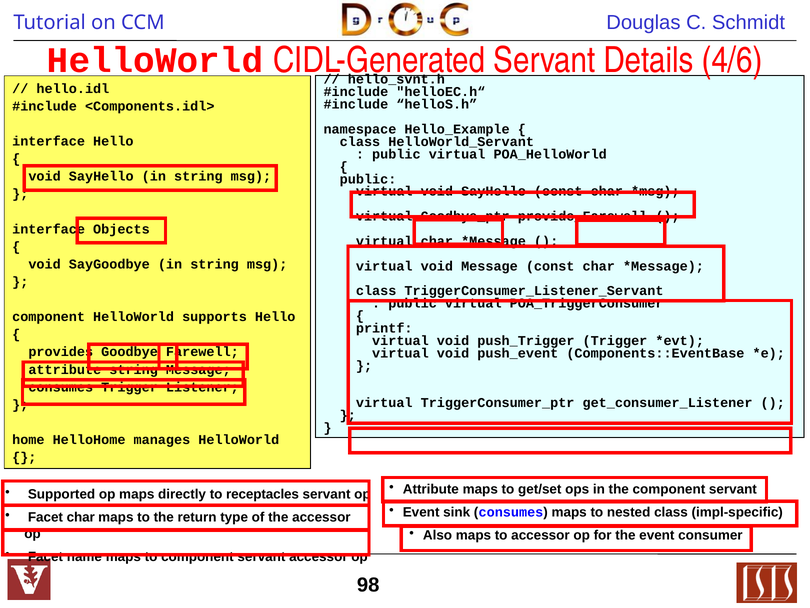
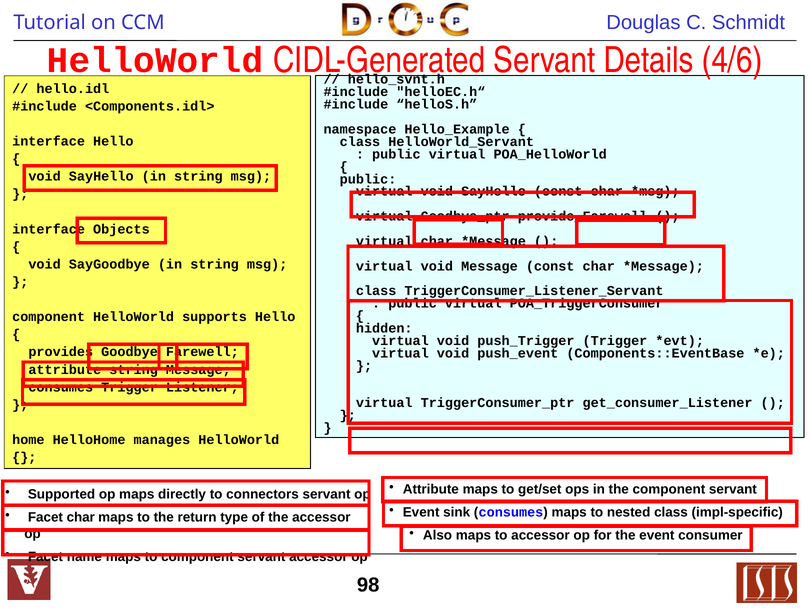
printf: printf -> hidden
receptacles: receptacles -> connectors
